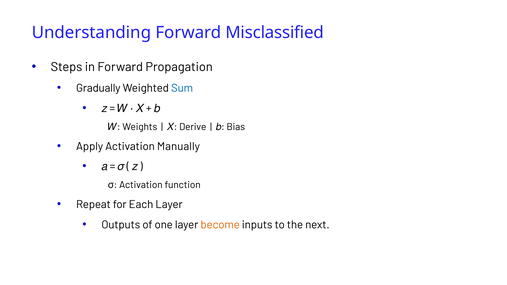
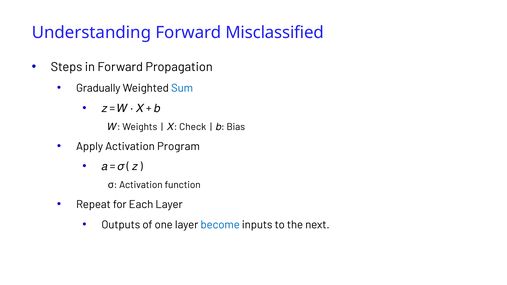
Derive: Derive -> Check
Manually: Manually -> Program
become colour: orange -> blue
